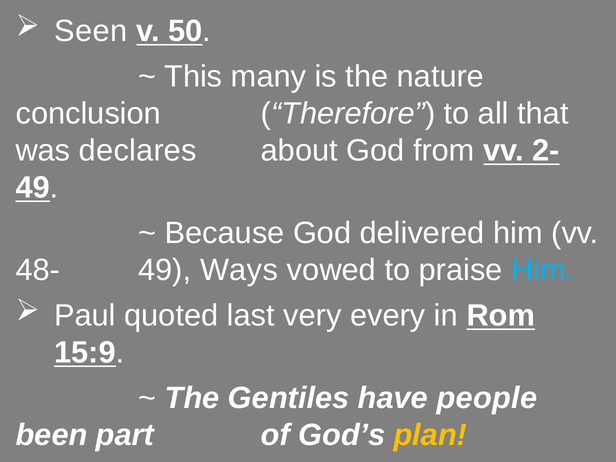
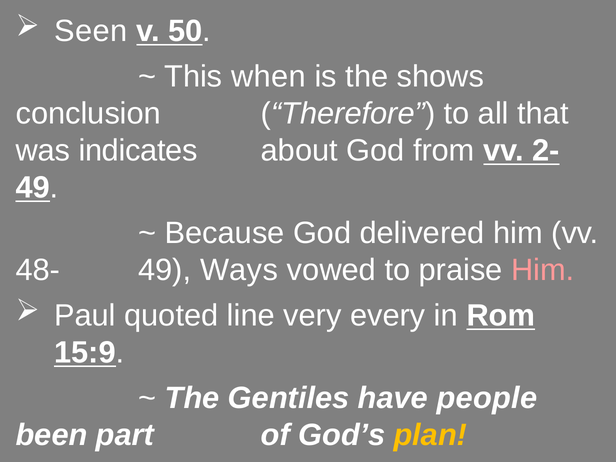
many: many -> when
nature: nature -> shows
declares: declares -> indicates
Him at (543, 270) colour: light blue -> pink
last: last -> line
